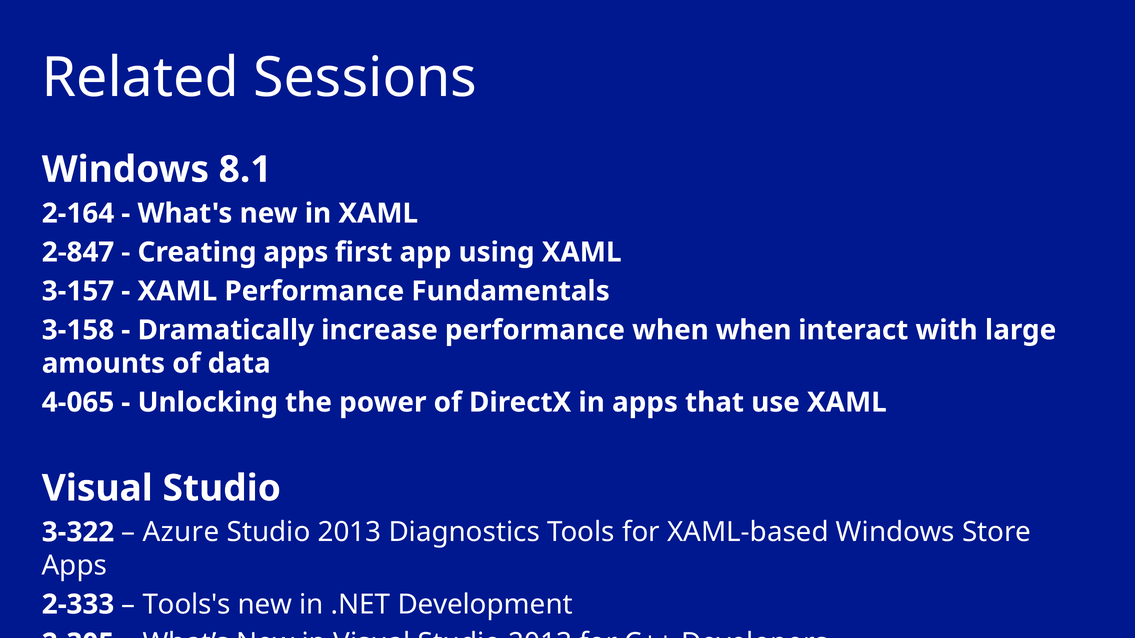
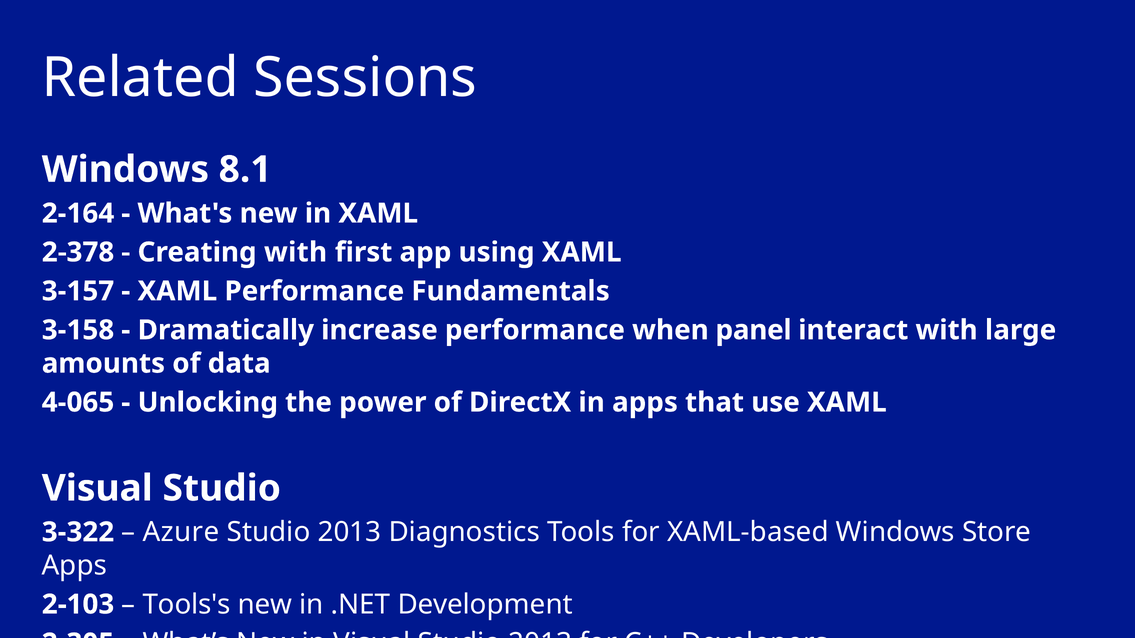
2-847: 2-847 -> 2-378
Creating apps: apps -> with
when when: when -> panel
2-333: 2-333 -> 2-103
